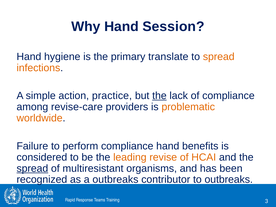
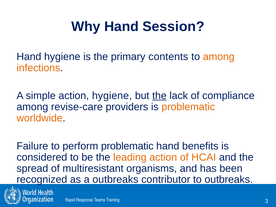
translate: translate -> contents
to spread: spread -> among
action practice: practice -> hygiene
perform compliance: compliance -> problematic
leading revise: revise -> action
spread at (32, 168) underline: present -> none
